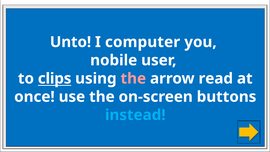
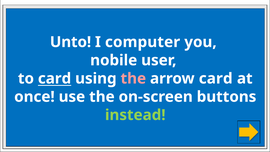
to clips: clips -> card
arrow read: read -> card
instead colour: light blue -> light green
